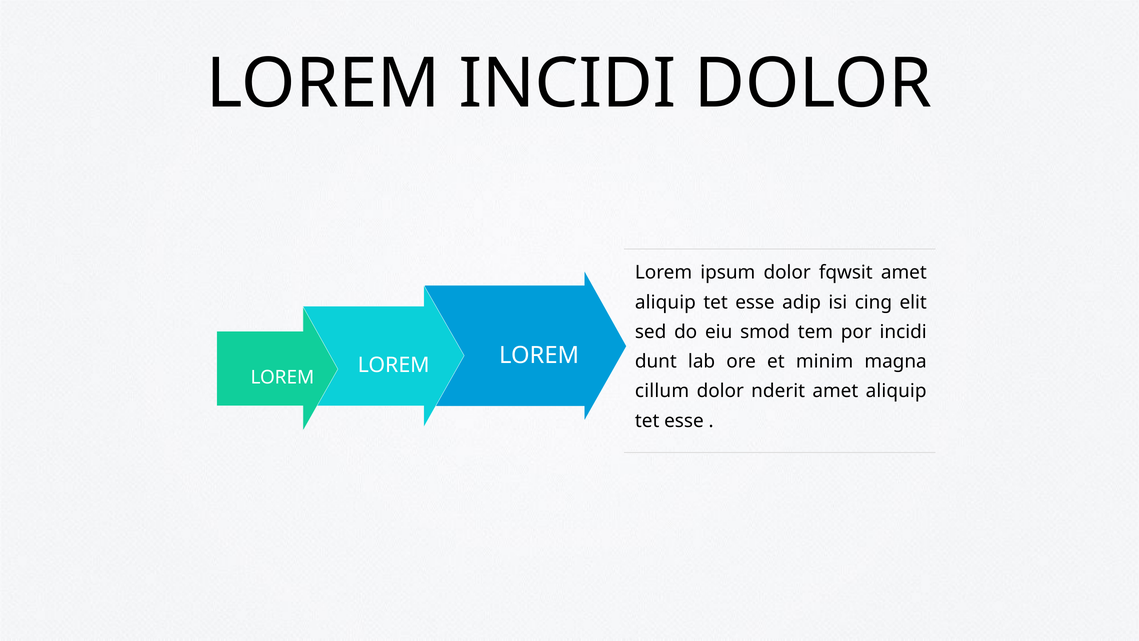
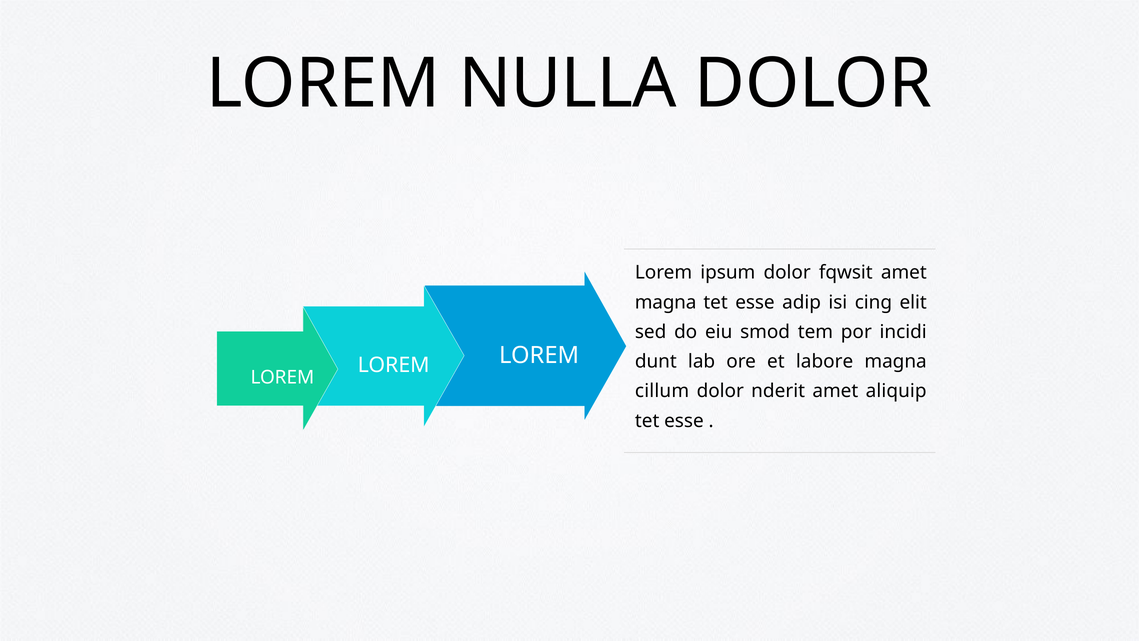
LOREM INCIDI: INCIDI -> NULLA
aliquip at (665, 302): aliquip -> magna
minim: minim -> labore
